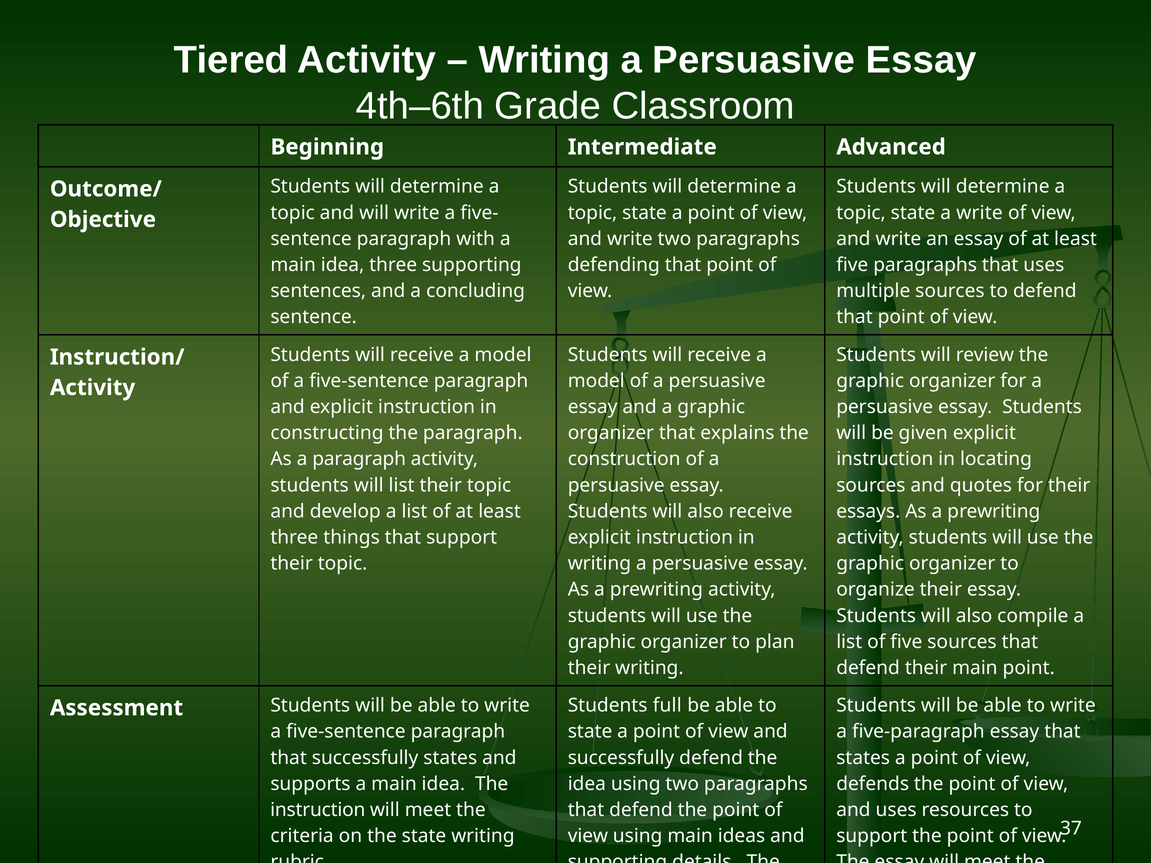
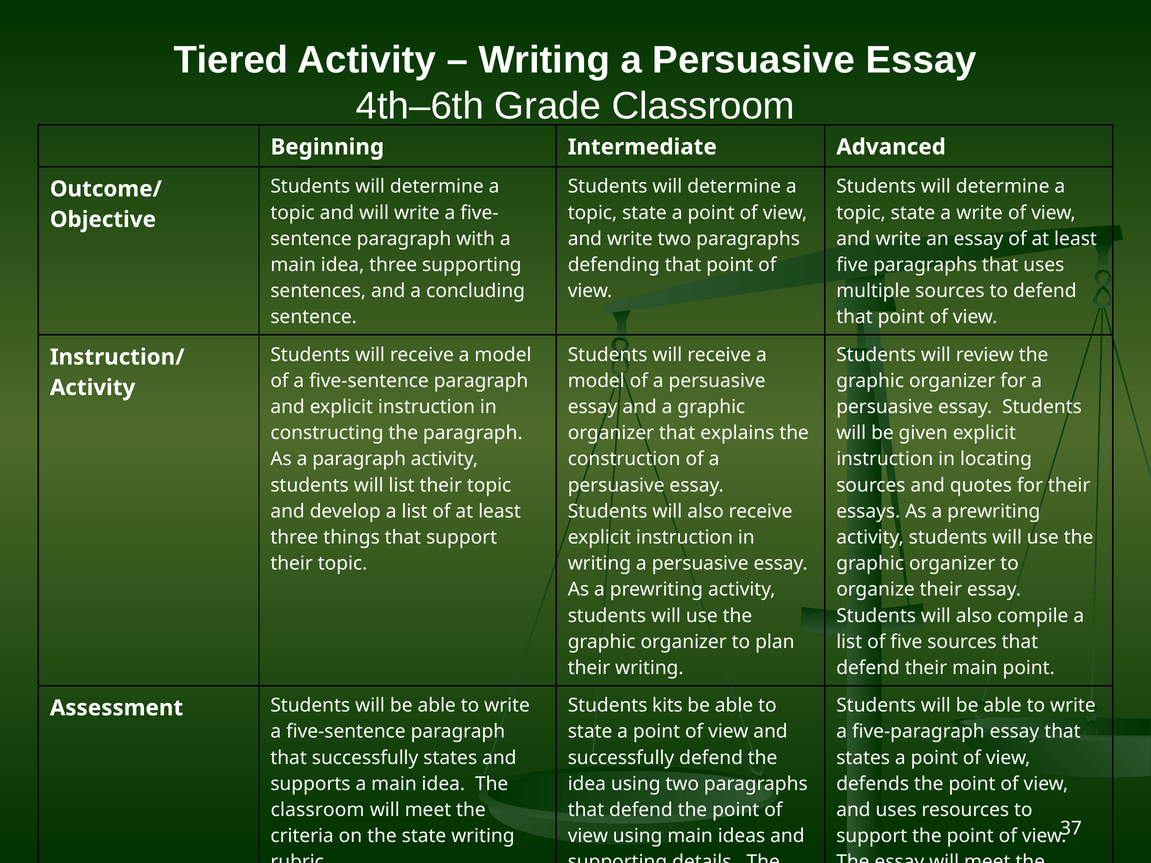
full: full -> kits
instruction at (318, 810): instruction -> classroom
